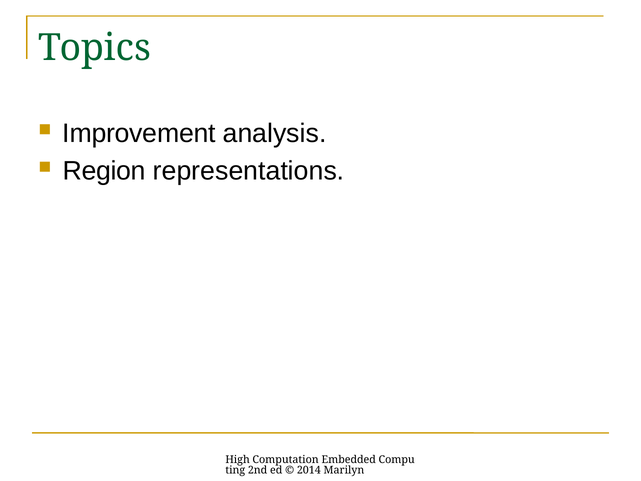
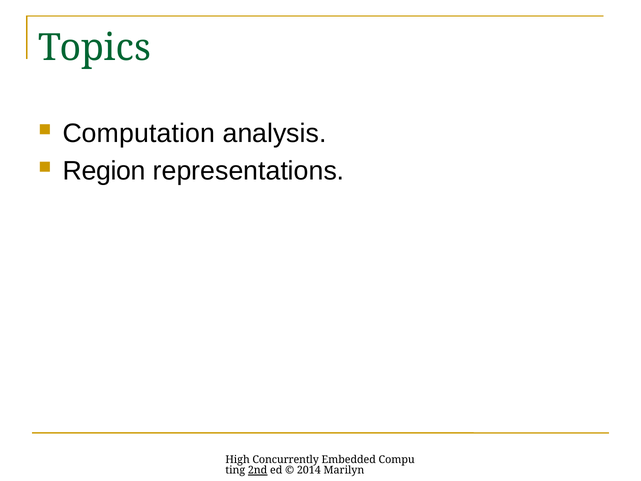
Improvement: Improvement -> Computation
Computation: Computation -> Concurrently
2nd underline: none -> present
